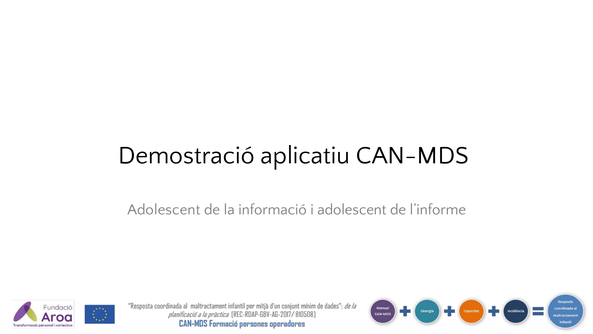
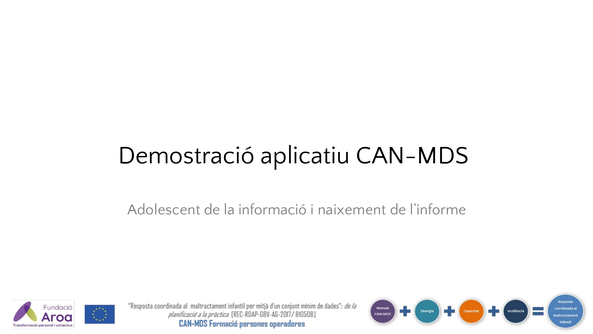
i adolescent: adolescent -> naixement
